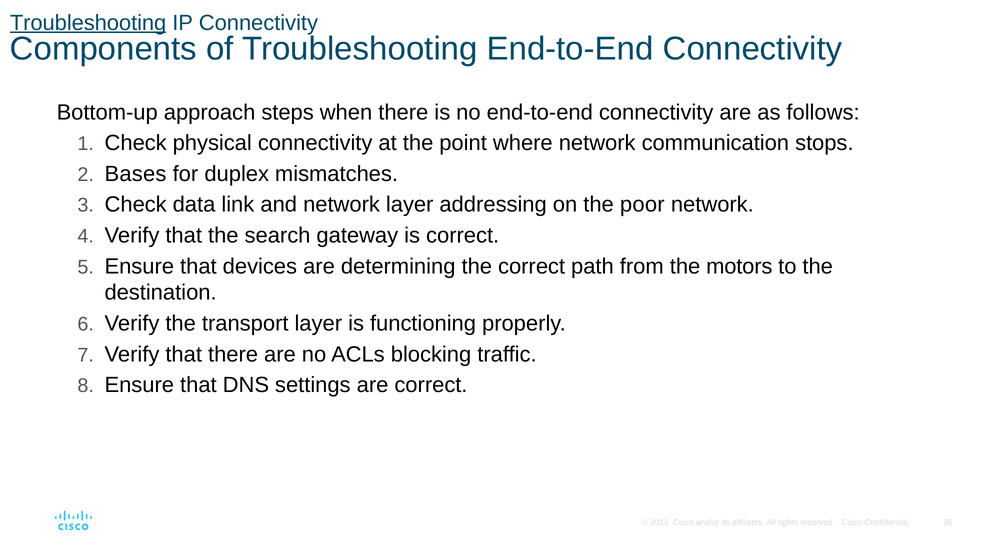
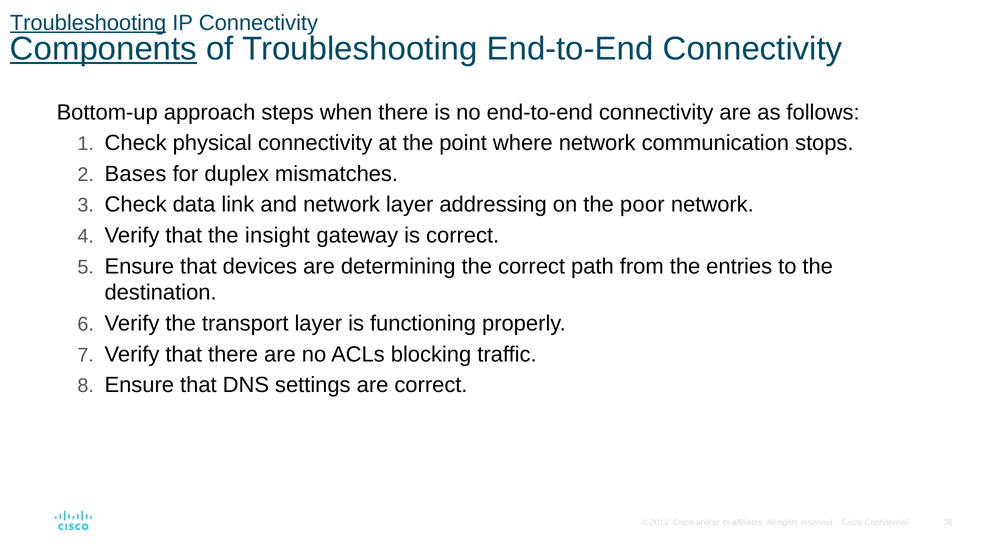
Components underline: none -> present
search: search -> insight
motors: motors -> entries
